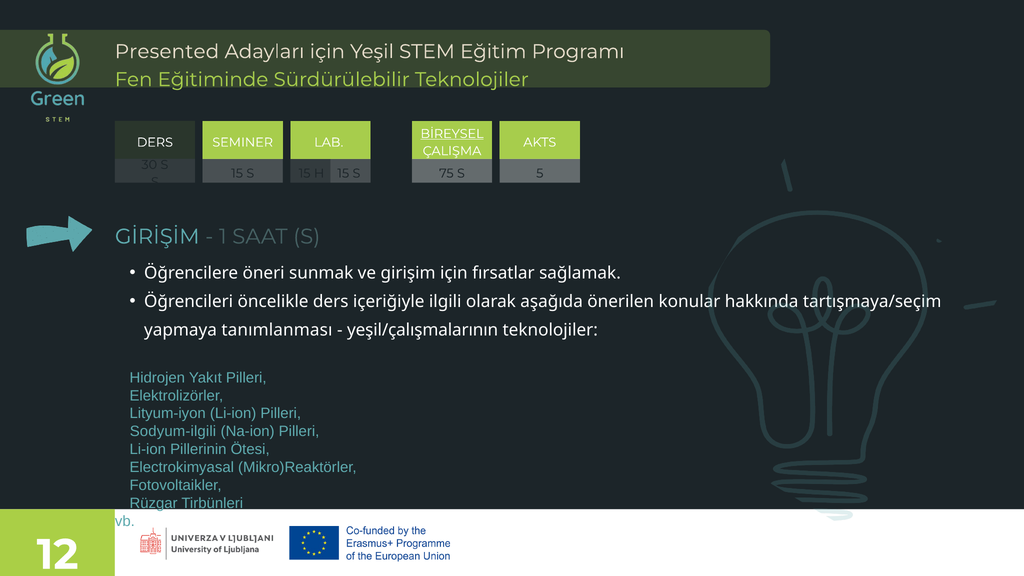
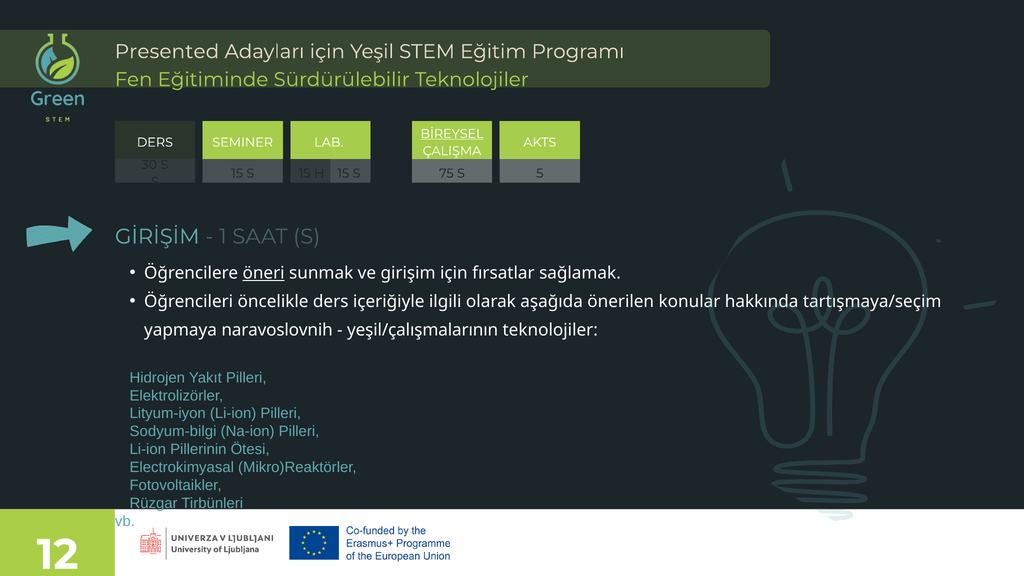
öneri underline: none -> present
tanımlanması: tanımlanması -> naravoslovnih
Sodyum-ilgili: Sodyum-ilgili -> Sodyum-bilgi
